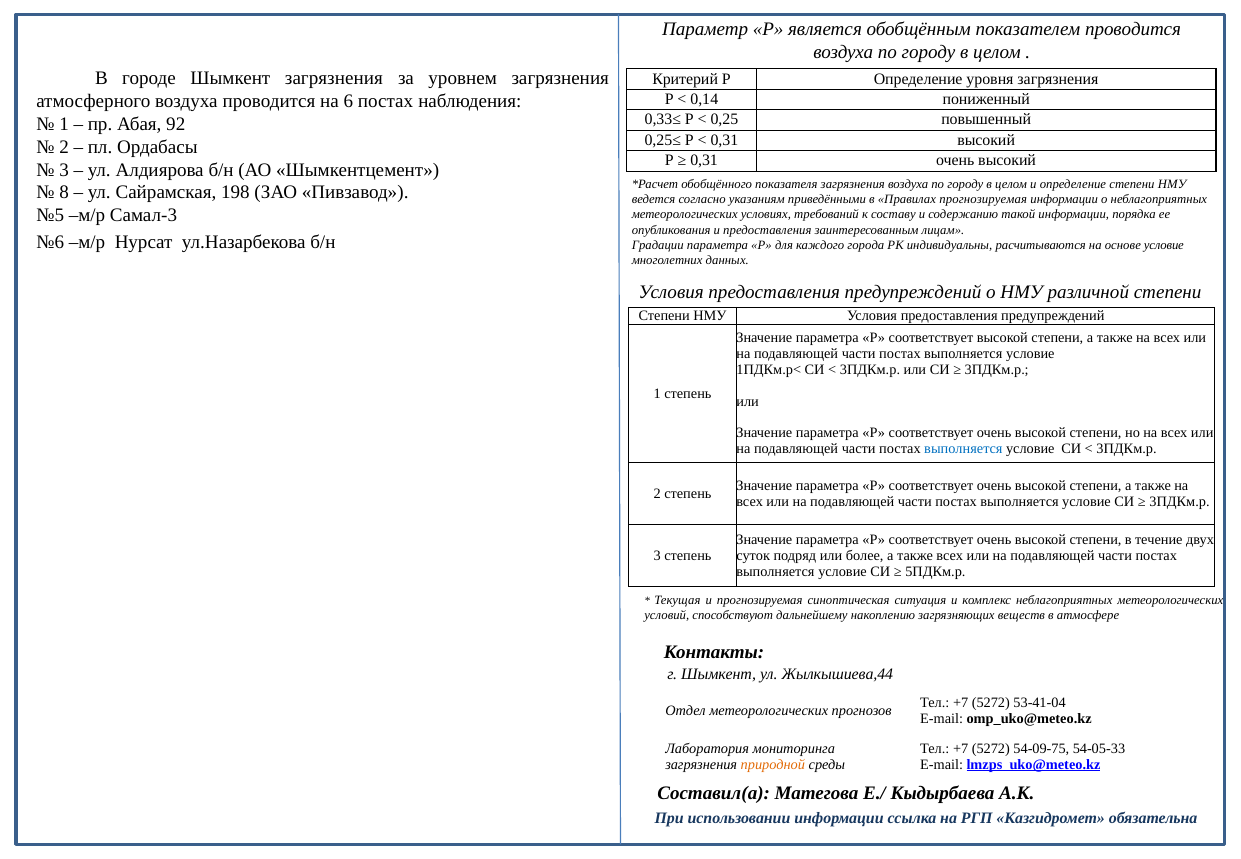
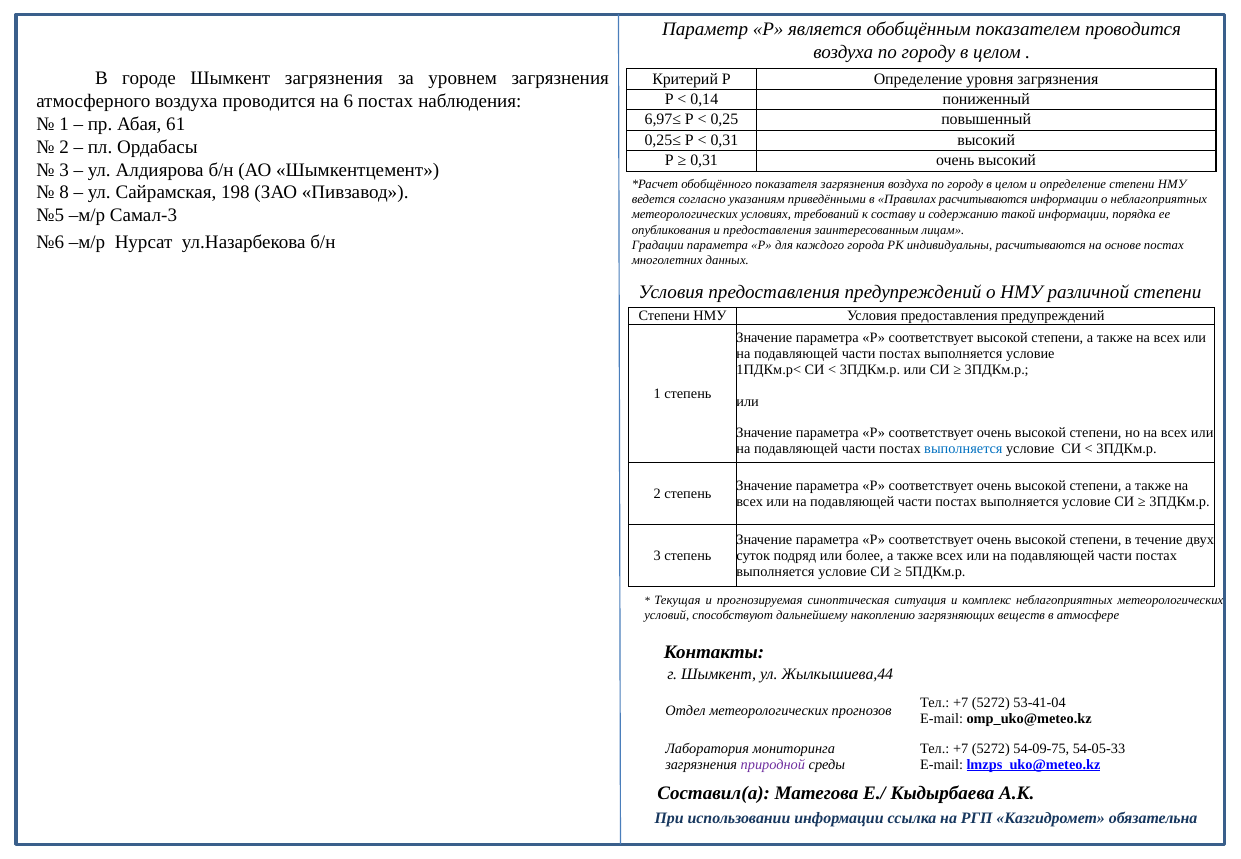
0,33≤: 0,33≤ -> 6,97≤
92: 92 -> 61
Правилах прогнозируемая: прогнозируемая -> расчитываются
основе условие: условие -> постах
природной colour: orange -> purple
